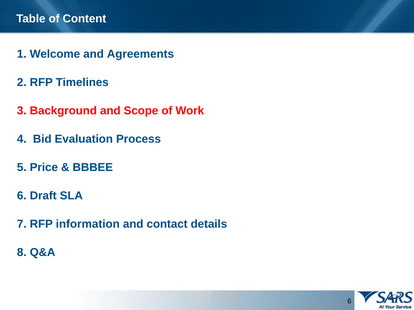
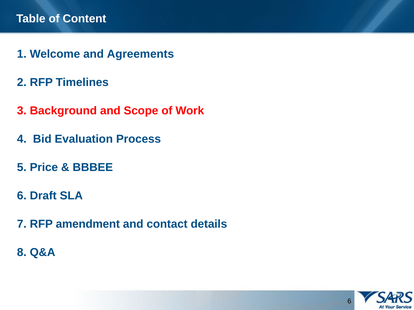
information: information -> amendment
